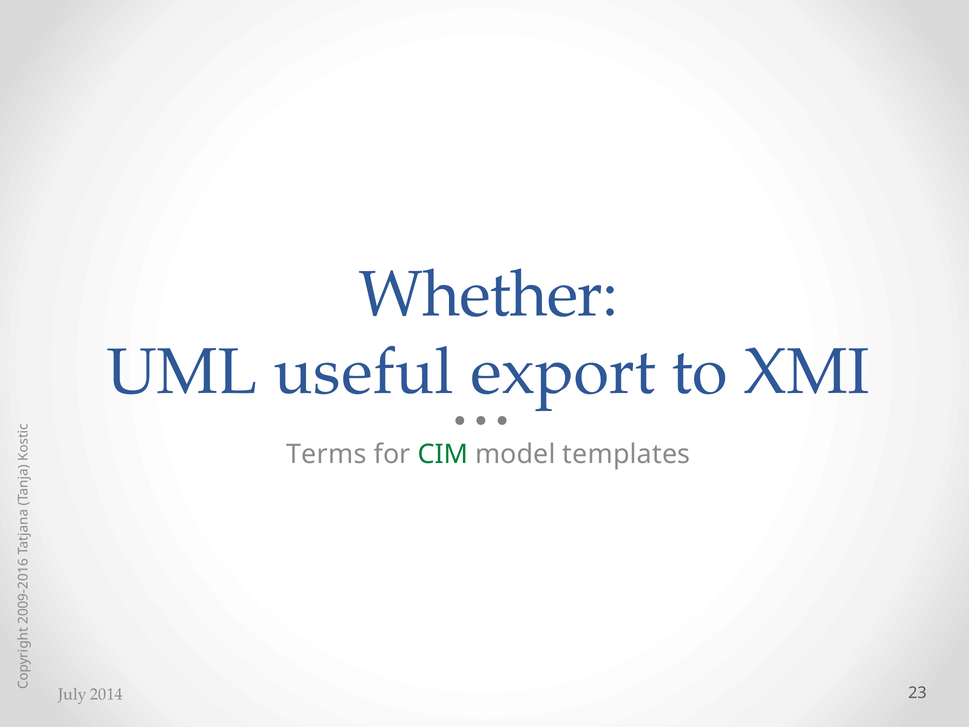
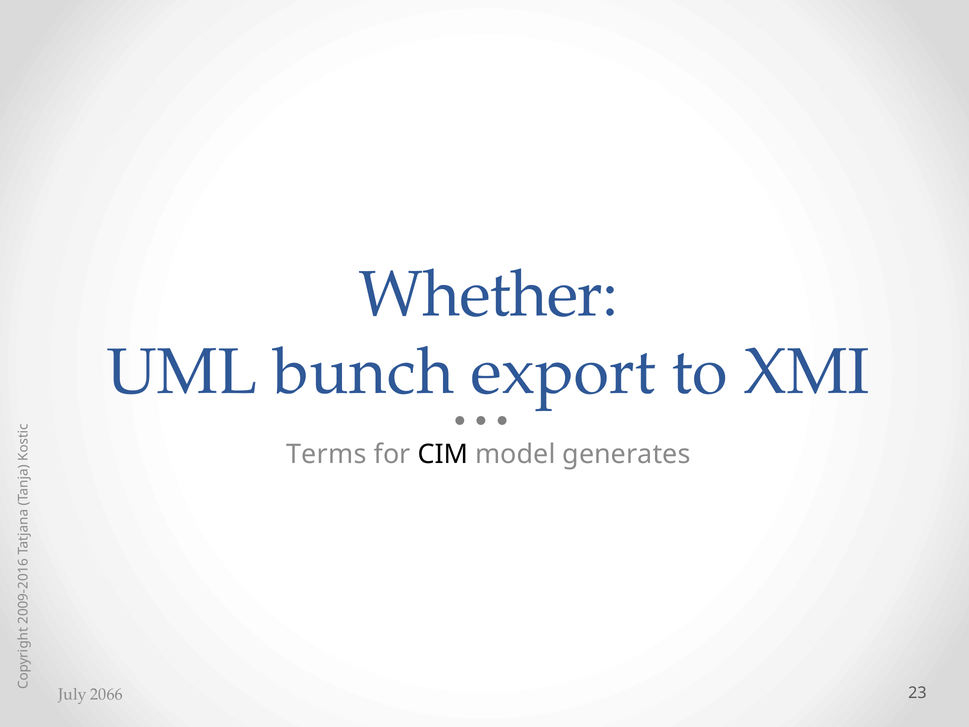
useful: useful -> bunch
CIM colour: green -> black
templates: templates -> generates
2014: 2014 -> 2066
